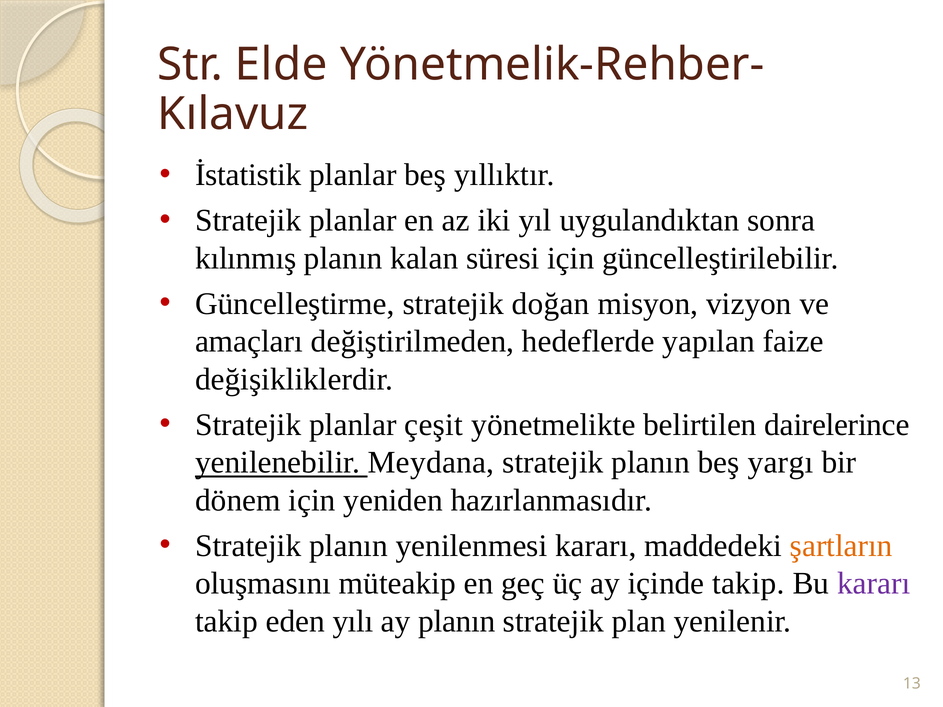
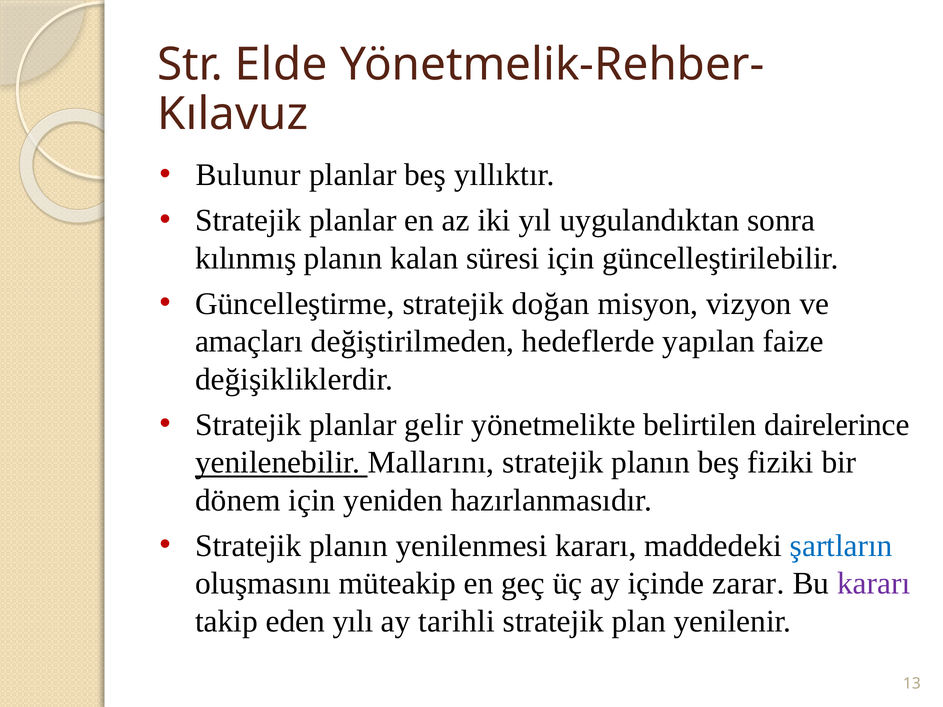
İstatistik: İstatistik -> Bulunur
çeşit: çeşit -> gelir
Meydana: Meydana -> Mallarını
yargı: yargı -> fiziki
şartların colour: orange -> blue
içinde takip: takip -> zarar
ay planın: planın -> tarihli
